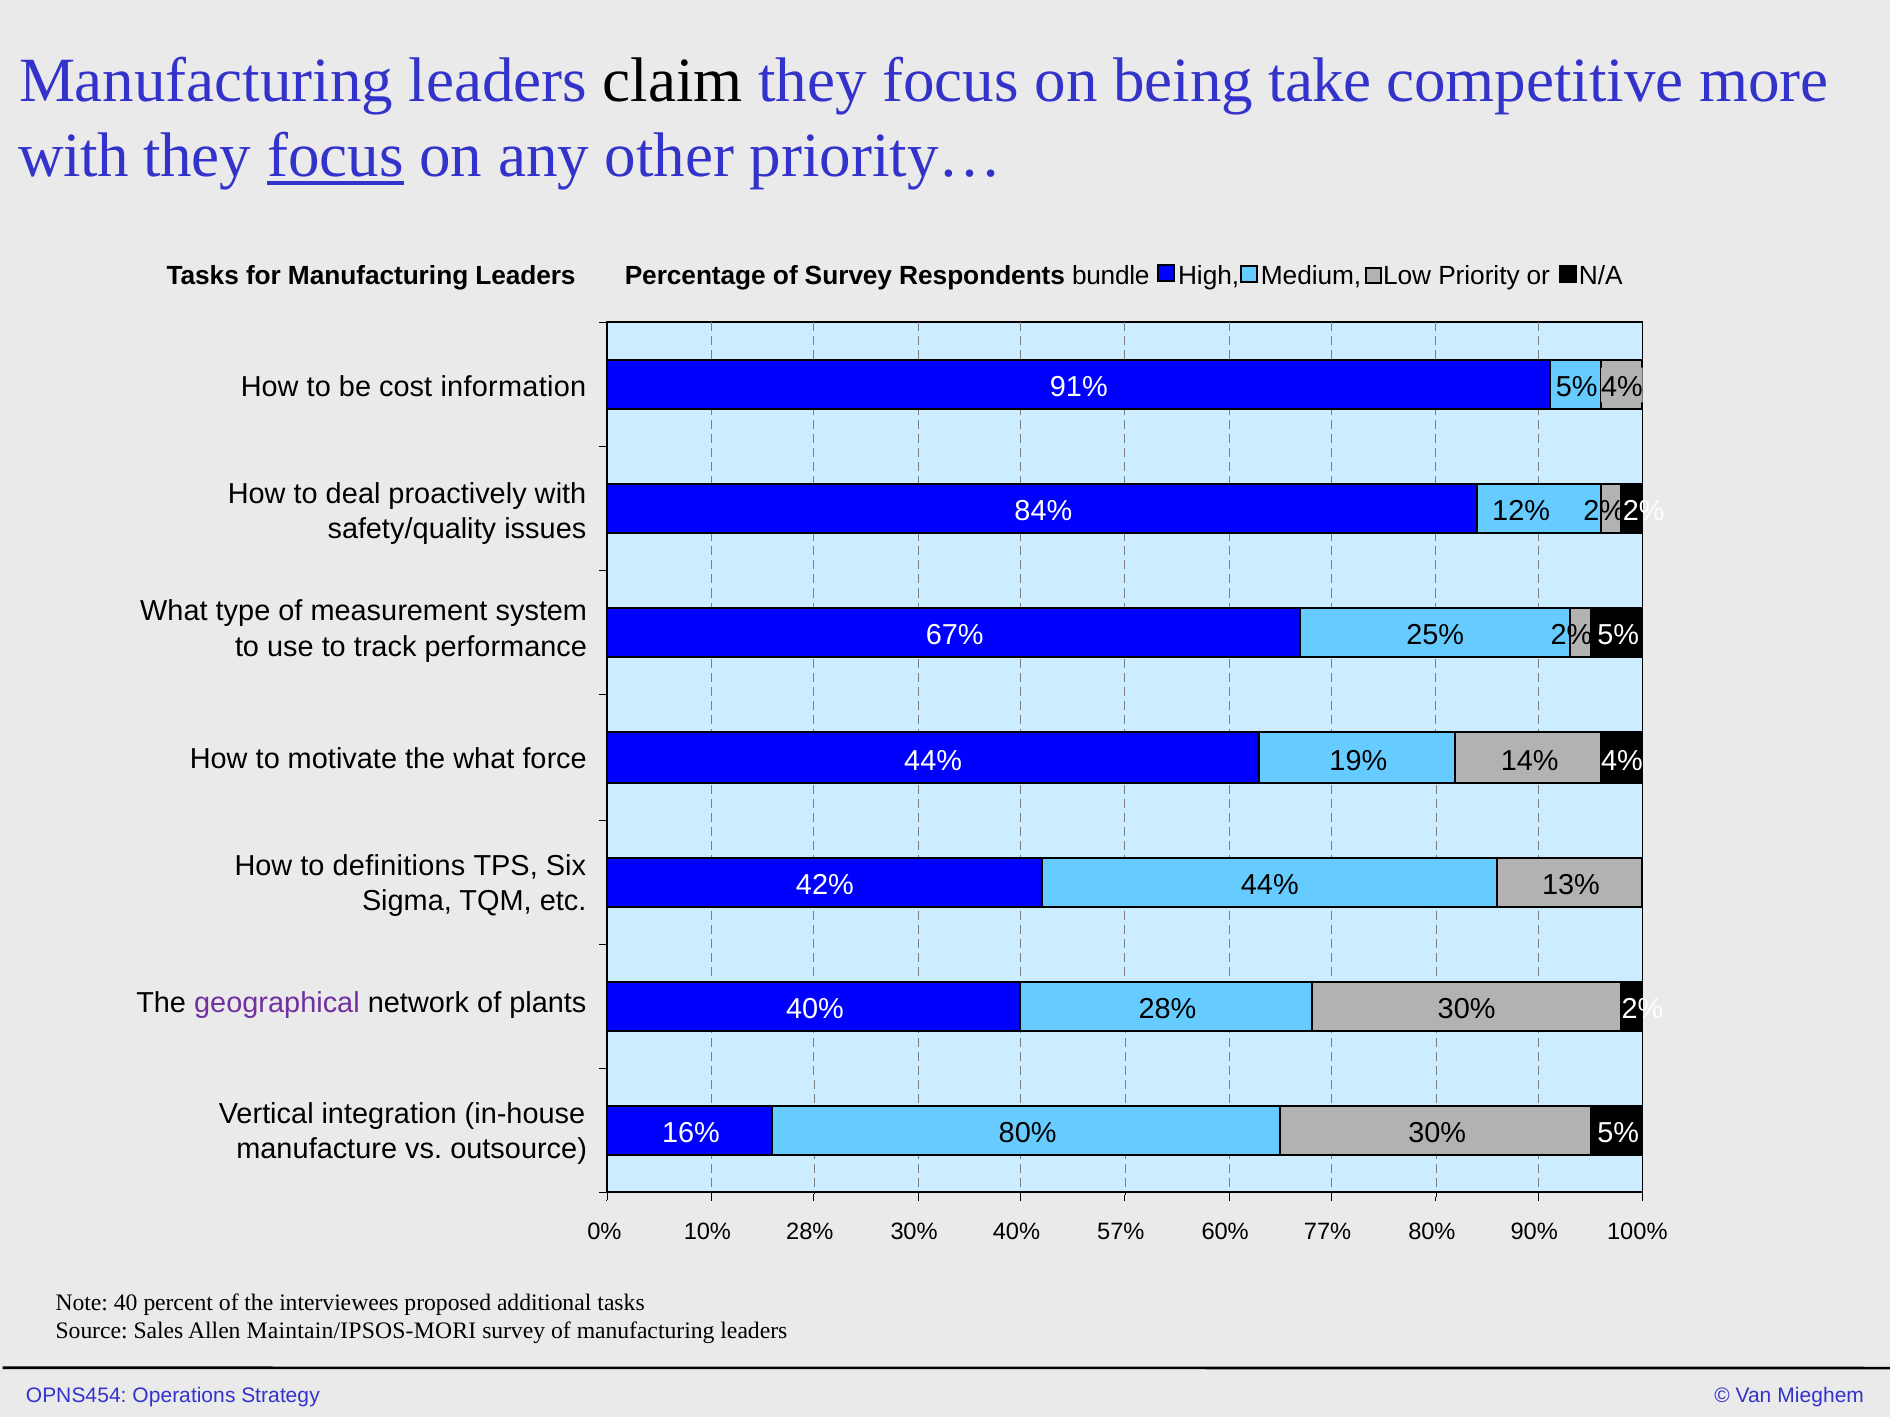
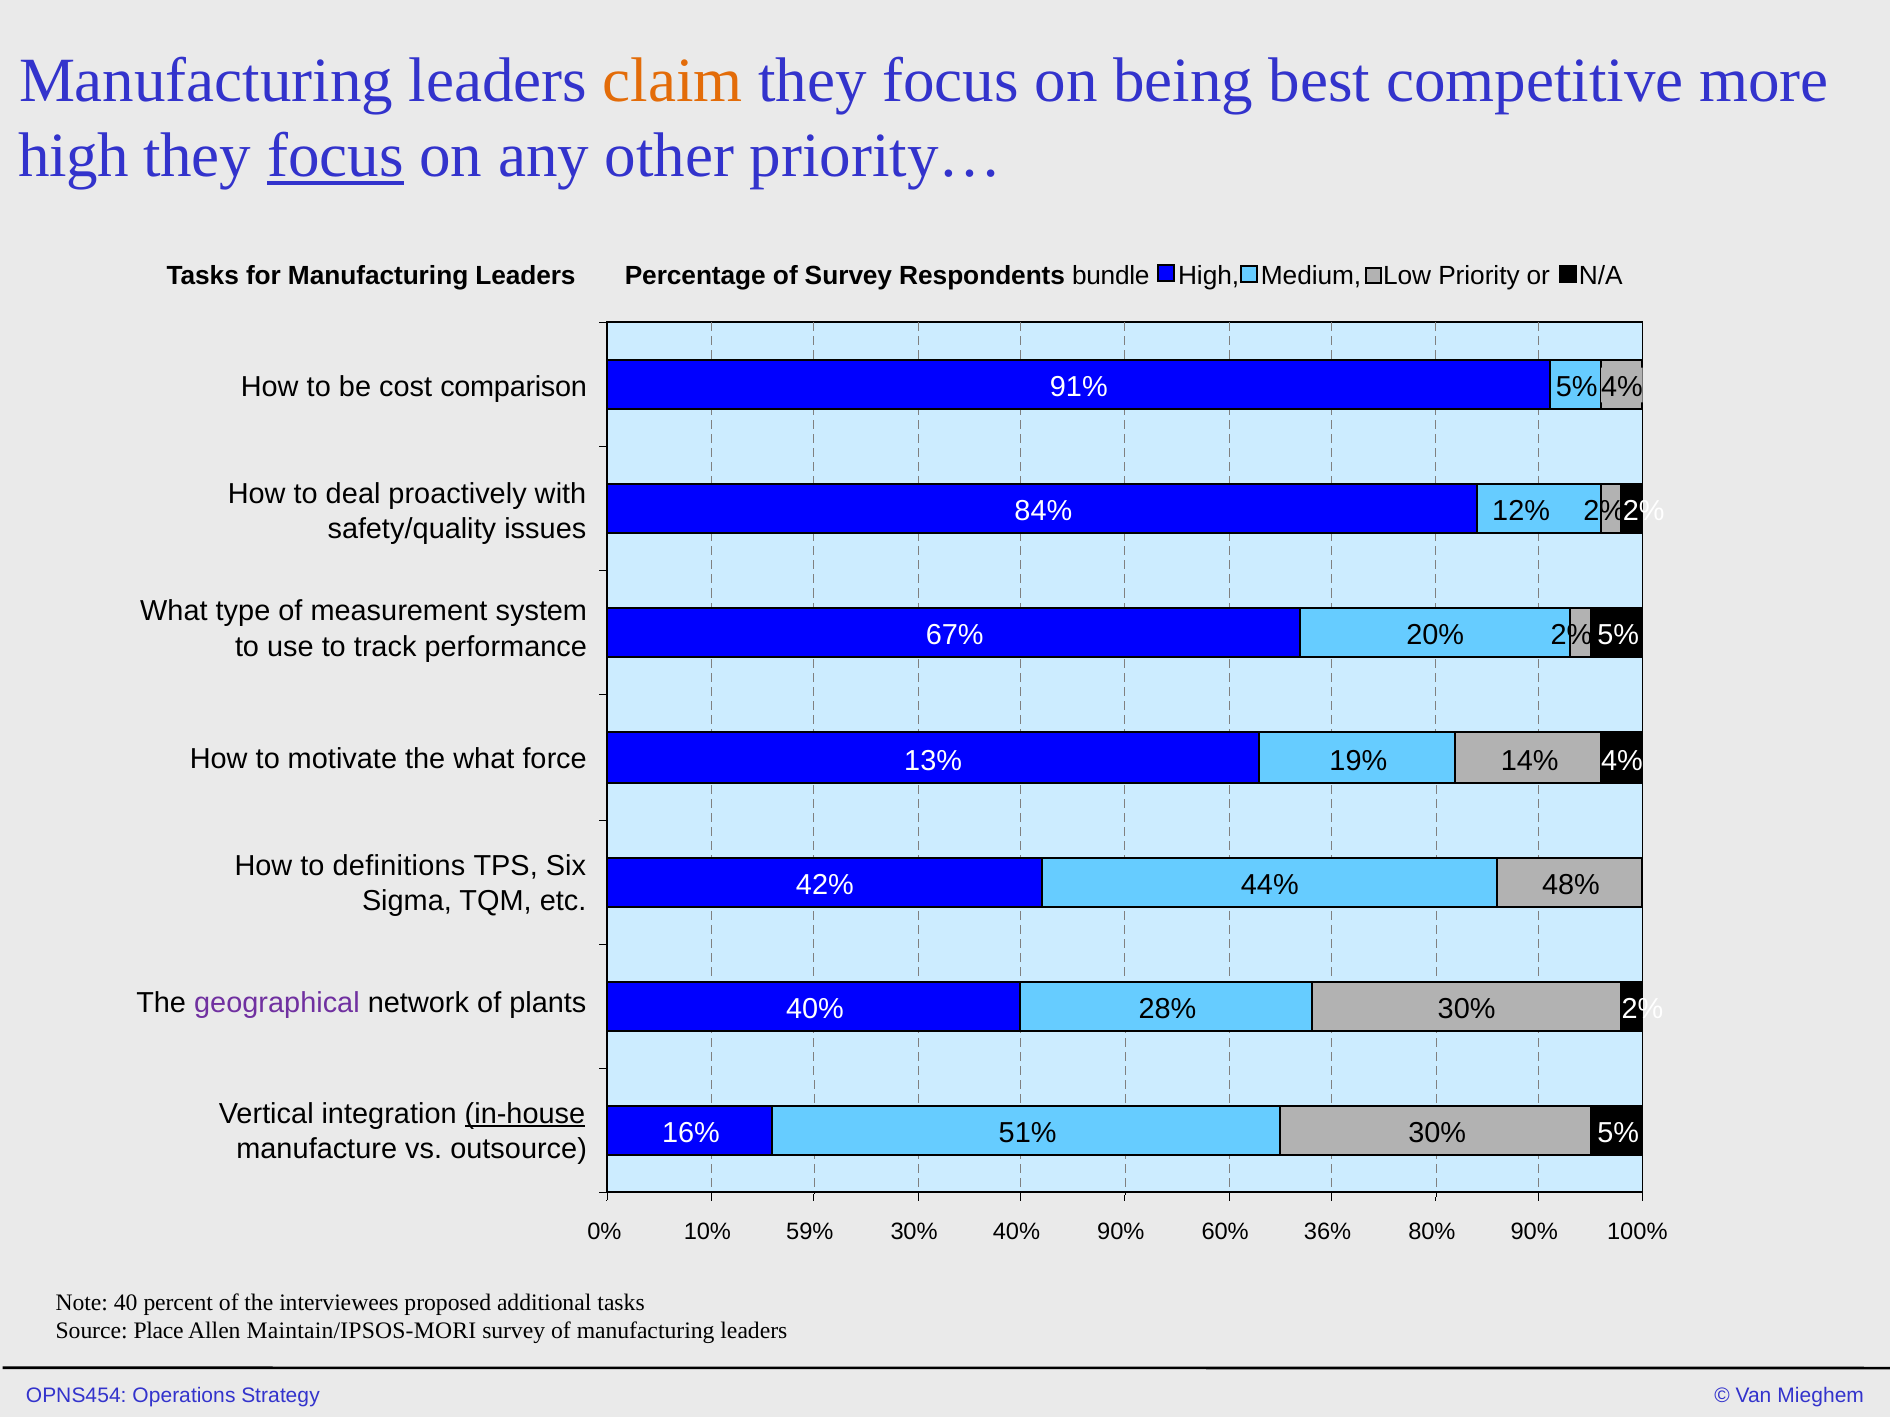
claim colour: black -> orange
take: take -> best
with at (74, 156): with -> high
information: information -> comparison
25%: 25% -> 20%
44% at (933, 761): 44% -> 13%
13%: 13% -> 48%
in-house underline: none -> present
80% at (1028, 1133): 80% -> 51%
10% 28%: 28% -> 59%
40% 57%: 57% -> 90%
77%: 77% -> 36%
Sales: Sales -> Place
